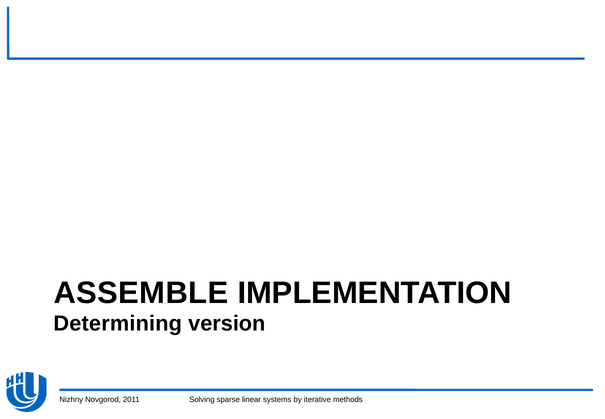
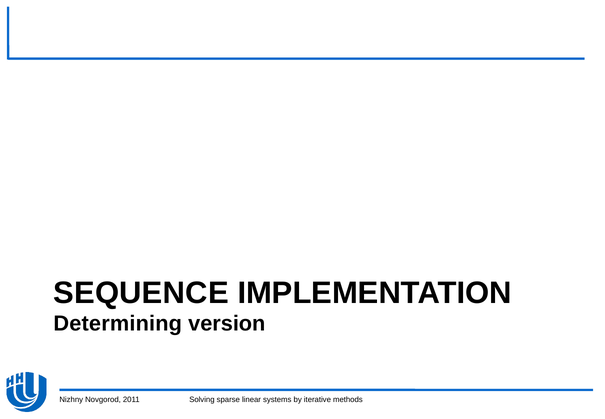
ASSEMBLE: ASSEMBLE -> SEQUENCE
